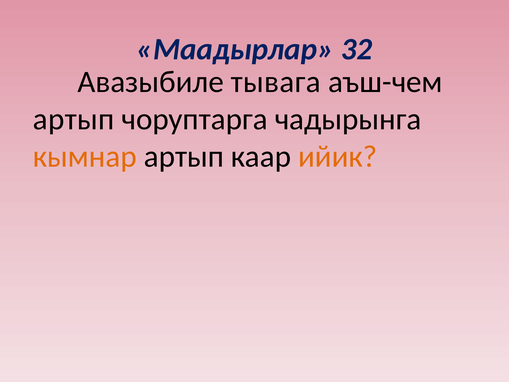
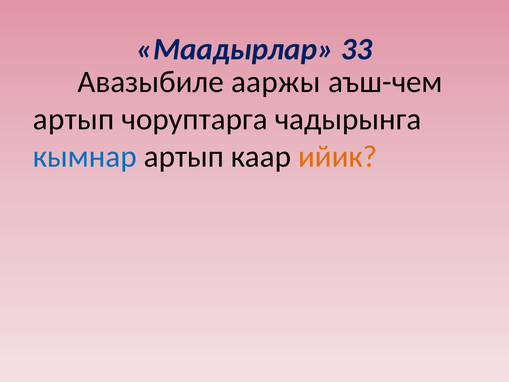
32: 32 -> 33
тывага: тывага -> ааржы
кымнар colour: orange -> blue
